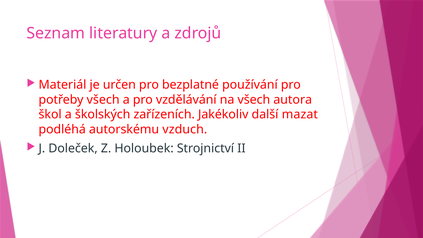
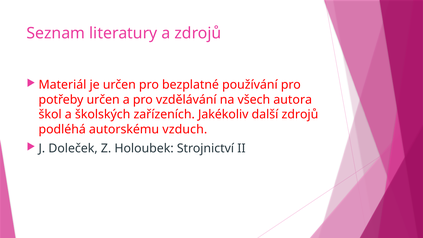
potřeby všech: všech -> určen
další mazat: mazat -> zdrojů
